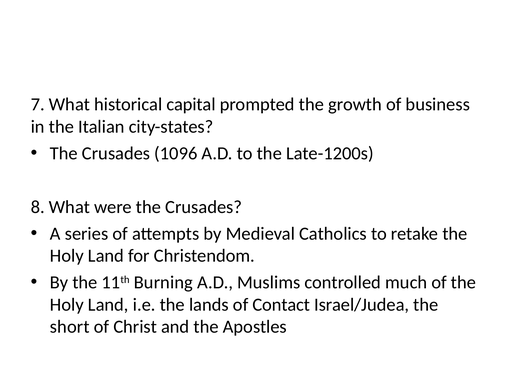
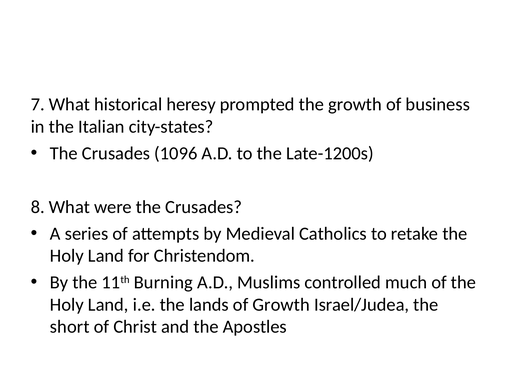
capital: capital -> heresy
of Contact: Contact -> Growth
